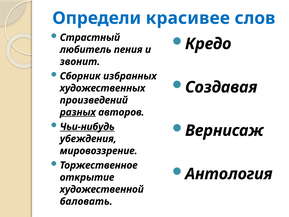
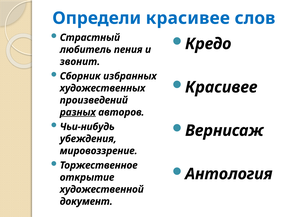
Создавая at (221, 87): Создавая -> Красивее
Чьи-нибудь underline: present -> none
баловать: баловать -> документ
